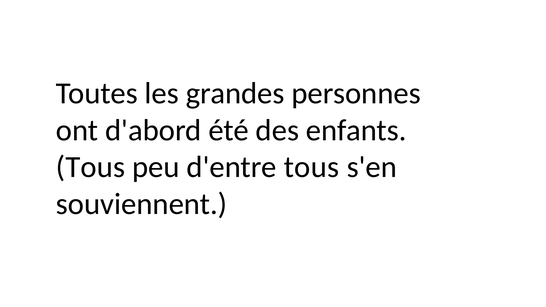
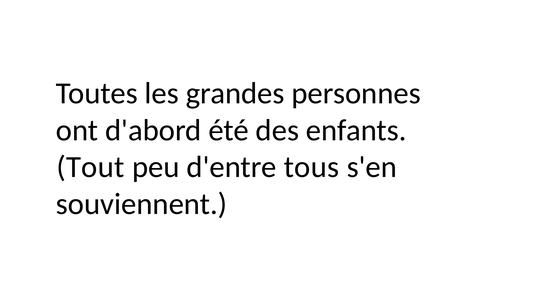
Tous at (91, 167): Tous -> Tout
